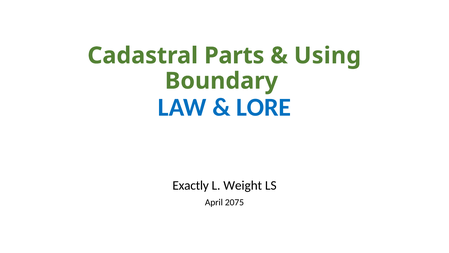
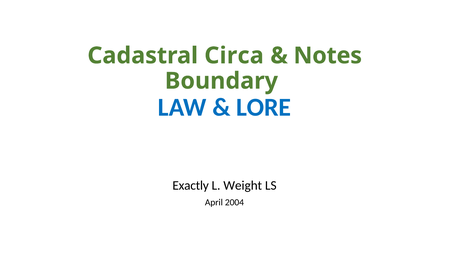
Parts: Parts -> Circa
Using: Using -> Notes
2075: 2075 -> 2004
